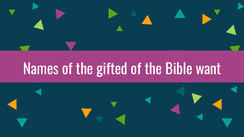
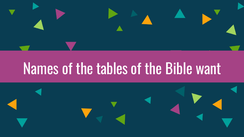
gifted: gifted -> tables
